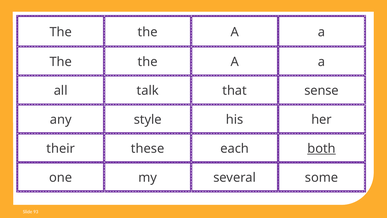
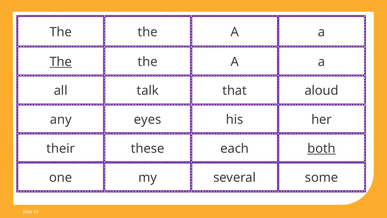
The at (61, 62) underline: none -> present
sense: sense -> aloud
style: style -> eyes
